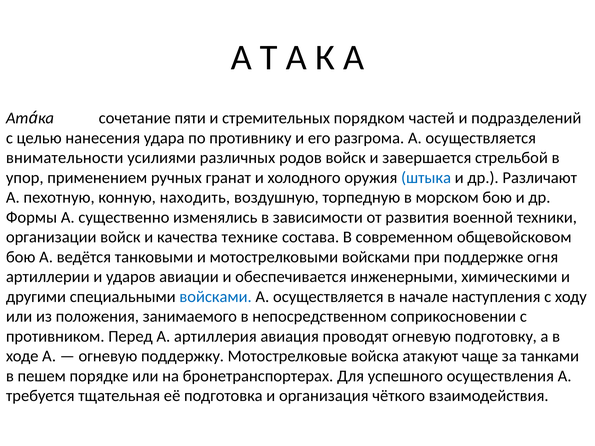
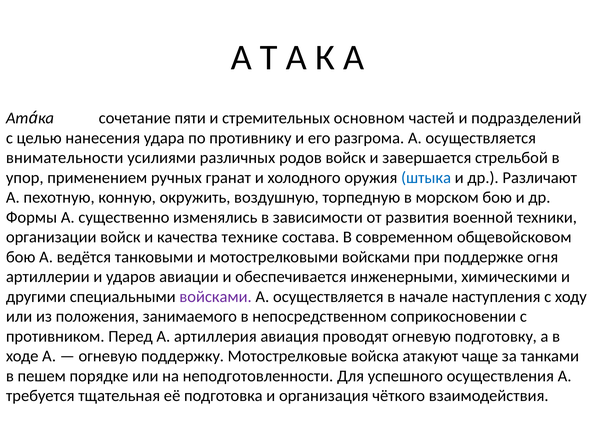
порядком: порядком -> основном
находить: находить -> окружить
войсками at (216, 297) colour: blue -> purple
бронетранспортерах: бронетранспортерах -> неподготовленности
